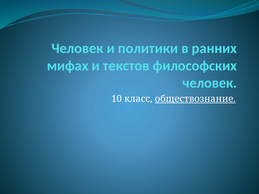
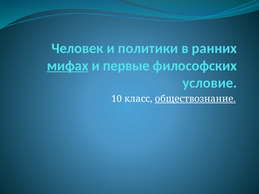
мифах underline: none -> present
текстов: текстов -> первые
человек at (210, 83): человек -> условие
